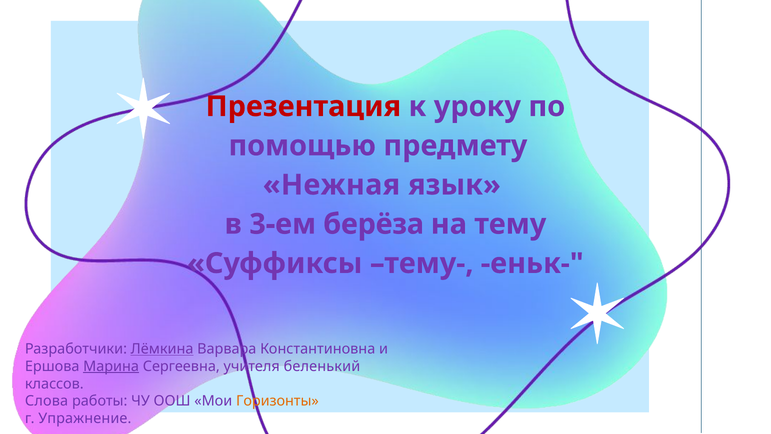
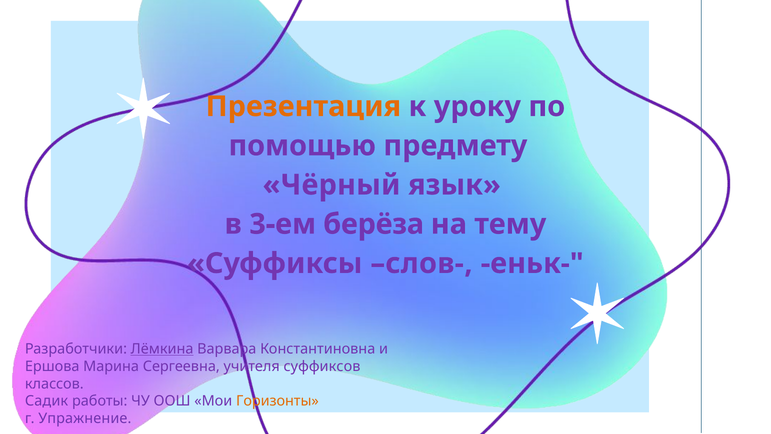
Презентация colour: red -> orange
Нежная: Нежная -> Чёрный
тему-: тему- -> слов-
Марина underline: present -> none
беленький: беленький -> суффиксов
Слова: Слова -> Садик
